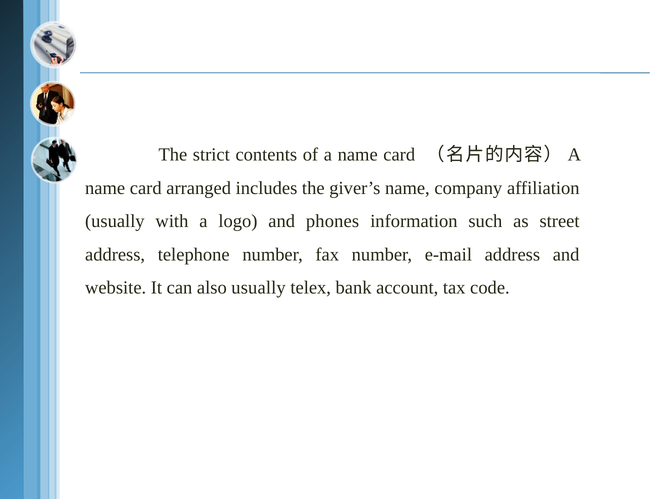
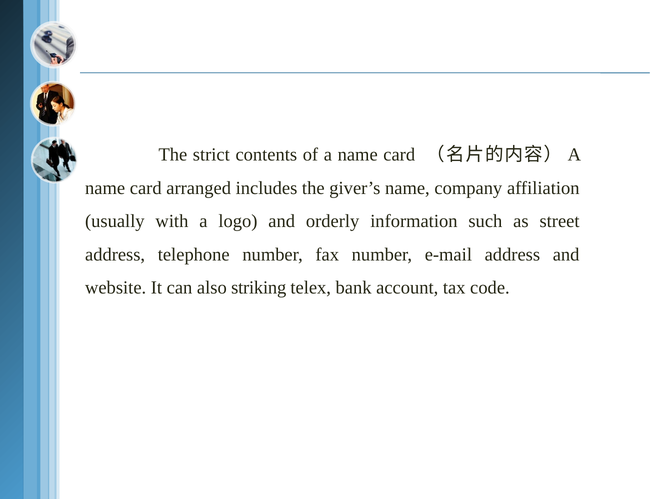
phones: phones -> orderly
also usually: usually -> striking
